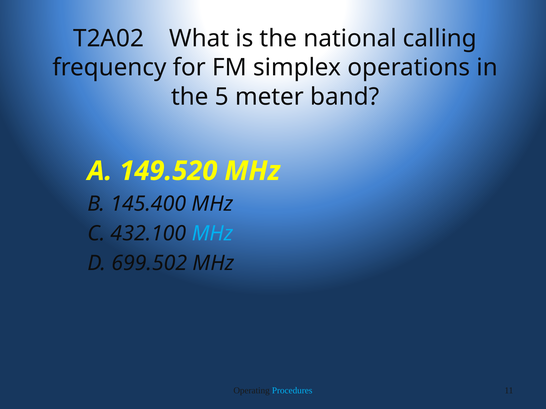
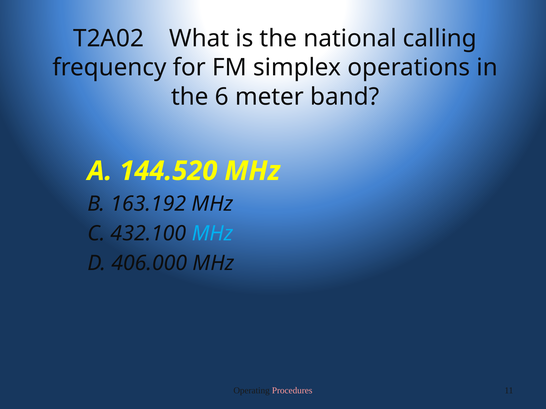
5: 5 -> 6
149.520: 149.520 -> 144.520
145.400: 145.400 -> 163.192
699.502: 699.502 -> 406.000
Procedures colour: light blue -> pink
